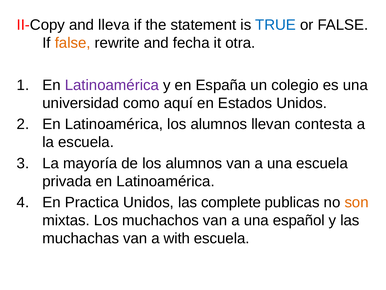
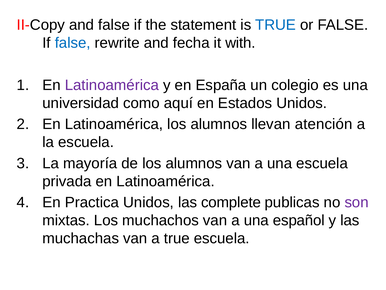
and lleva: lleva -> false
false at (73, 43) colour: orange -> blue
otra: otra -> with
contesta: contesta -> atención
son colour: orange -> purple
a with: with -> true
